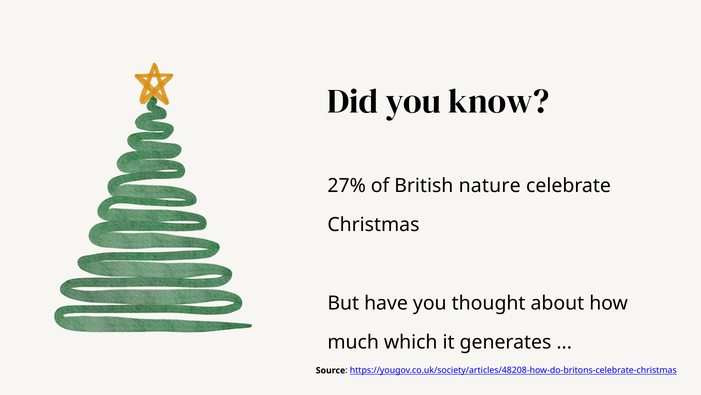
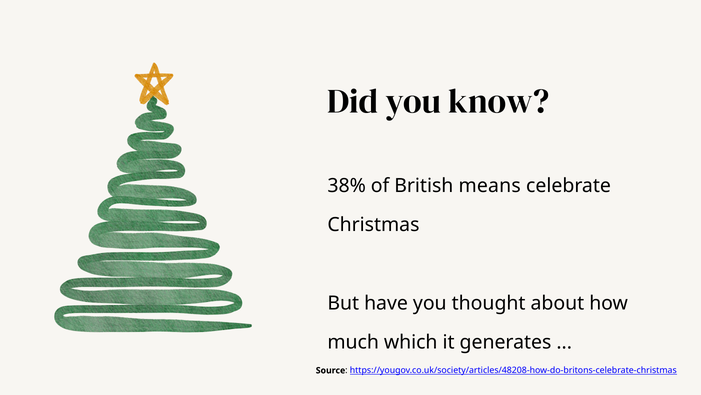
27%: 27% -> 38%
nature: nature -> means
